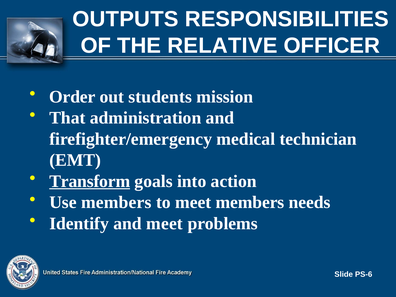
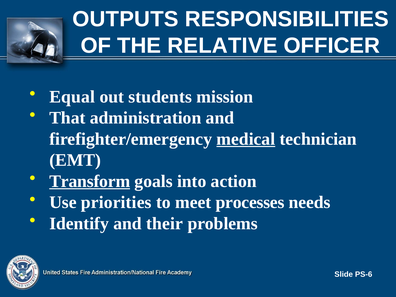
Order: Order -> Equal
medical underline: none -> present
Use members: members -> priorities
meet members: members -> processes
and meet: meet -> their
